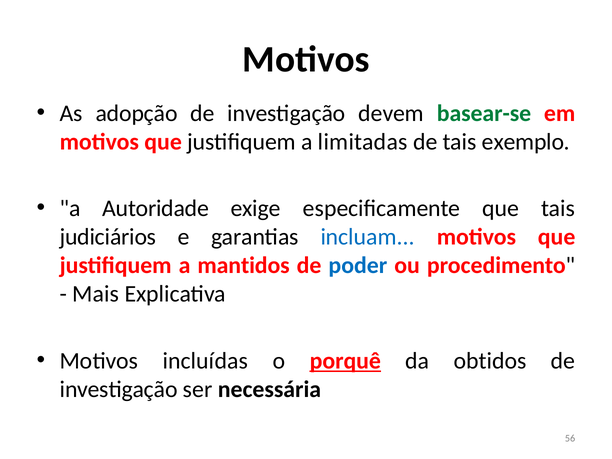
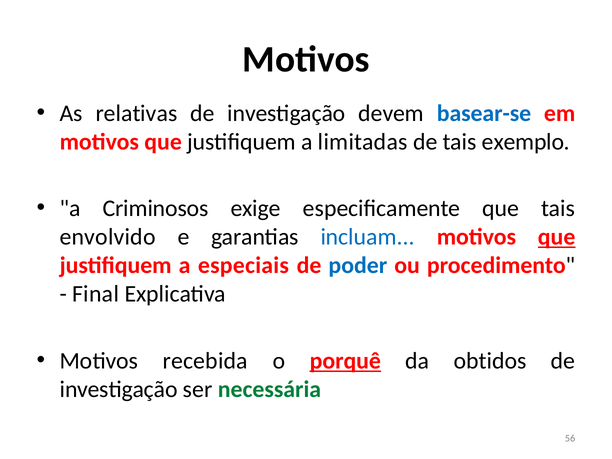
adopção: adopção -> relativas
basear-se colour: green -> blue
Autoridade: Autoridade -> Criminosos
judiciários: judiciários -> envolvido
que at (557, 237) underline: none -> present
mantidos: mantidos -> especiais
Mais: Mais -> Final
incluídas: incluídas -> recebida
necessária colour: black -> green
